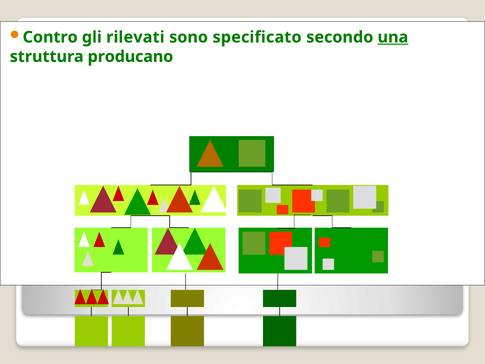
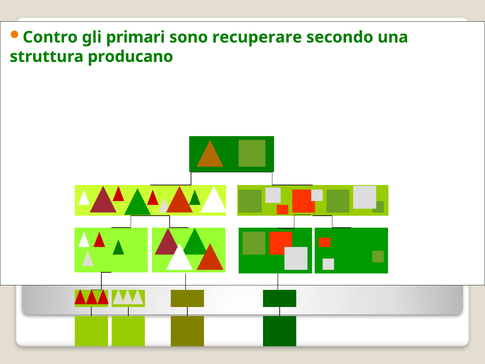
rilevati: rilevati -> primari
specificato: specificato -> recuperare
una underline: present -> none
